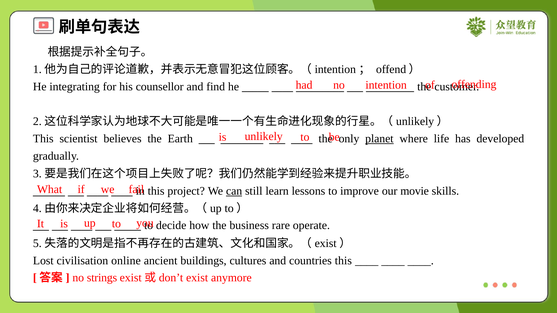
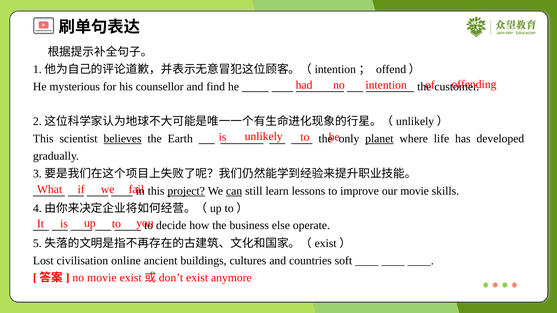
integrating: integrating -> mysterious
believes underline: none -> present
project underline: none -> present
rare: rare -> else
countries this: this -> soft
no strings: strings -> movie
